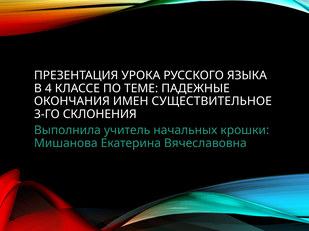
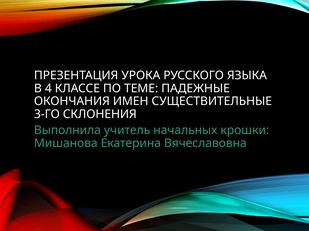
СУЩЕСТВИТЕЛЬНОЕ: СУЩЕСТВИТЕЛЬНОЕ -> СУЩЕСТВИТЕЛЬНЫЕ
